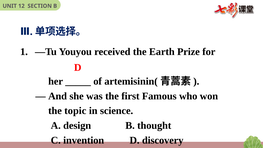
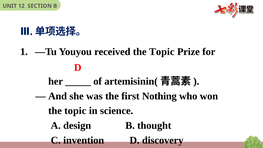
received the Earth: Earth -> Topic
Famous: Famous -> Nothing
